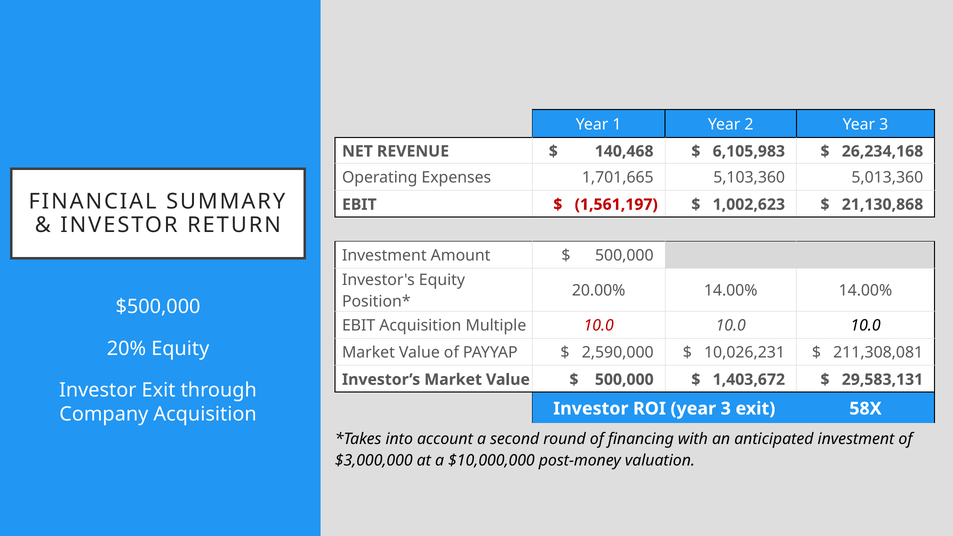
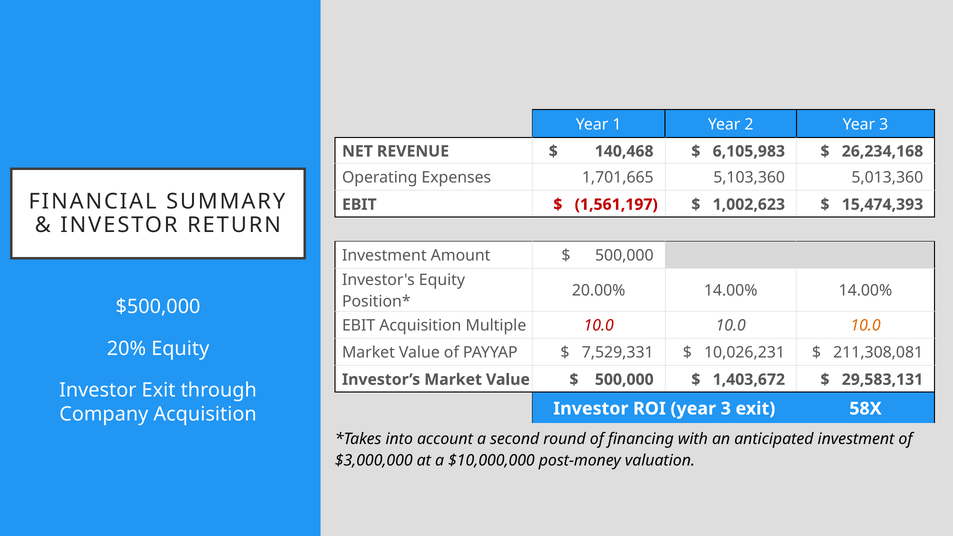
21,130,868: 21,130,868 -> 15,474,393
10.0 at (866, 326) colour: black -> orange
2,590,000: 2,590,000 -> 7,529,331
